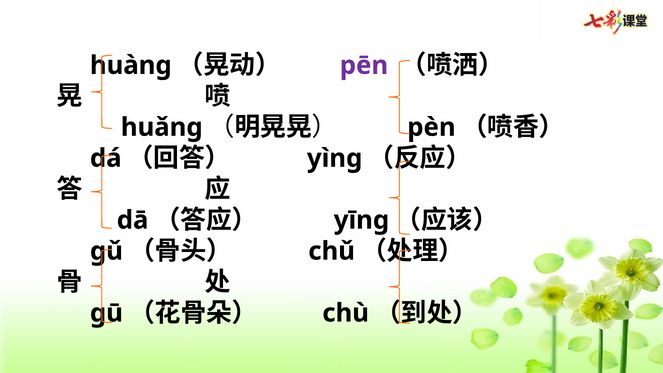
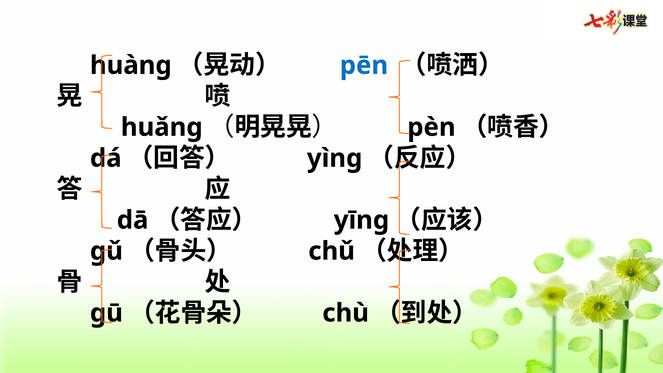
pēn colour: purple -> blue
